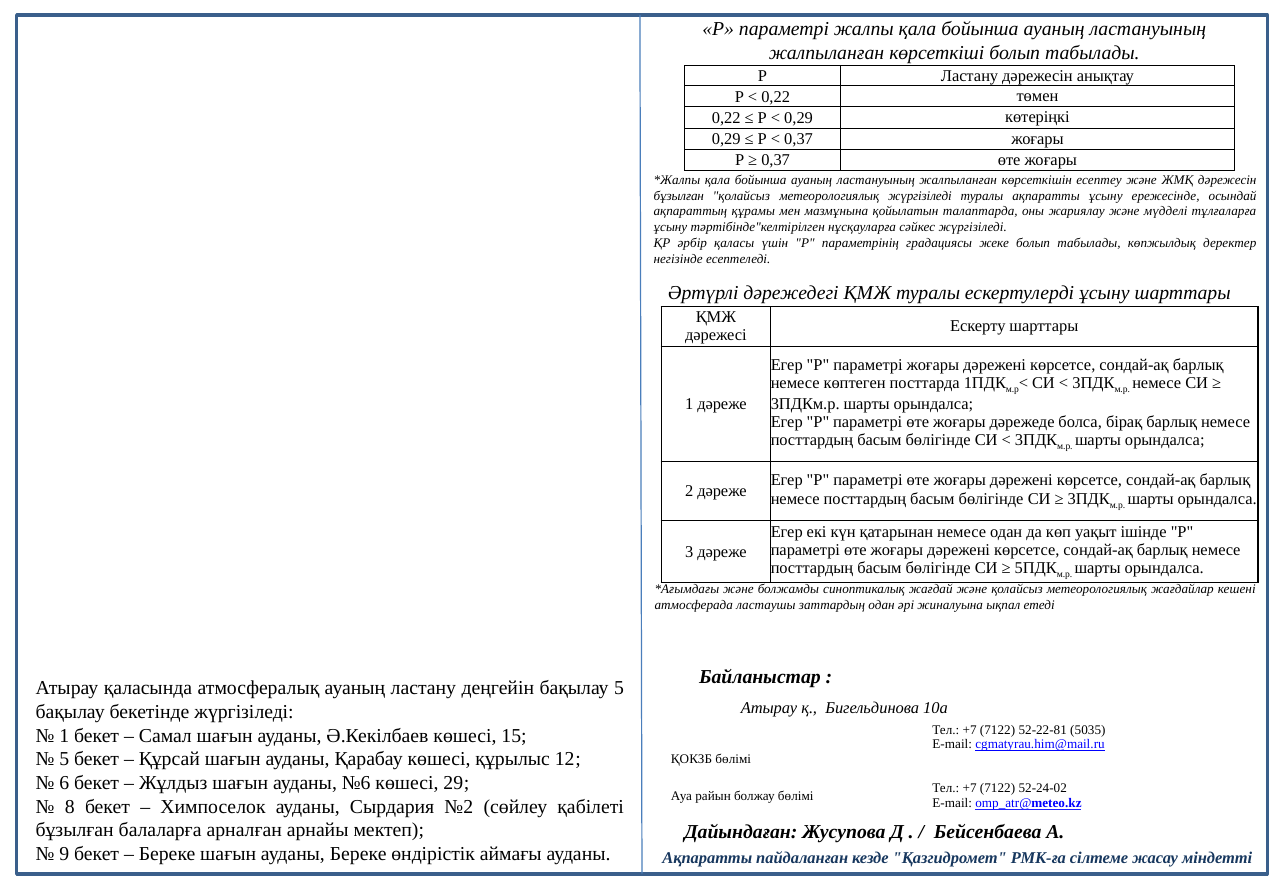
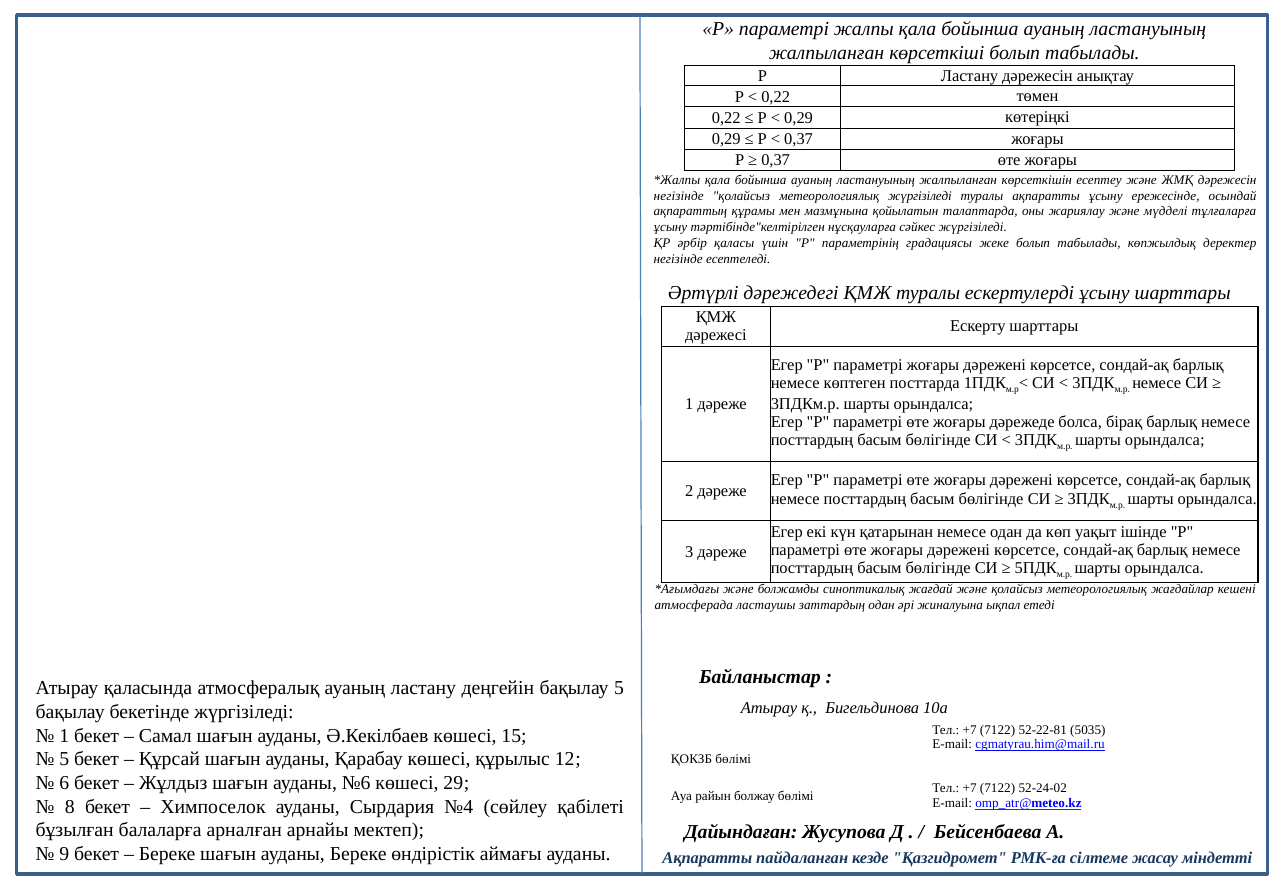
бұзылған at (679, 196): бұзылған -> негізінде
№2: №2 -> №4
